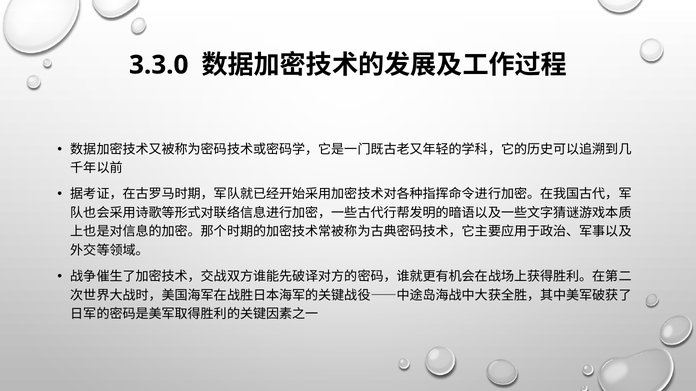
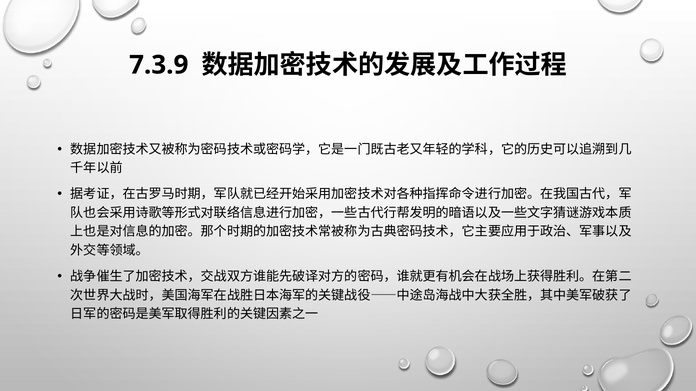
3.3.0: 3.3.0 -> 7.3.9
